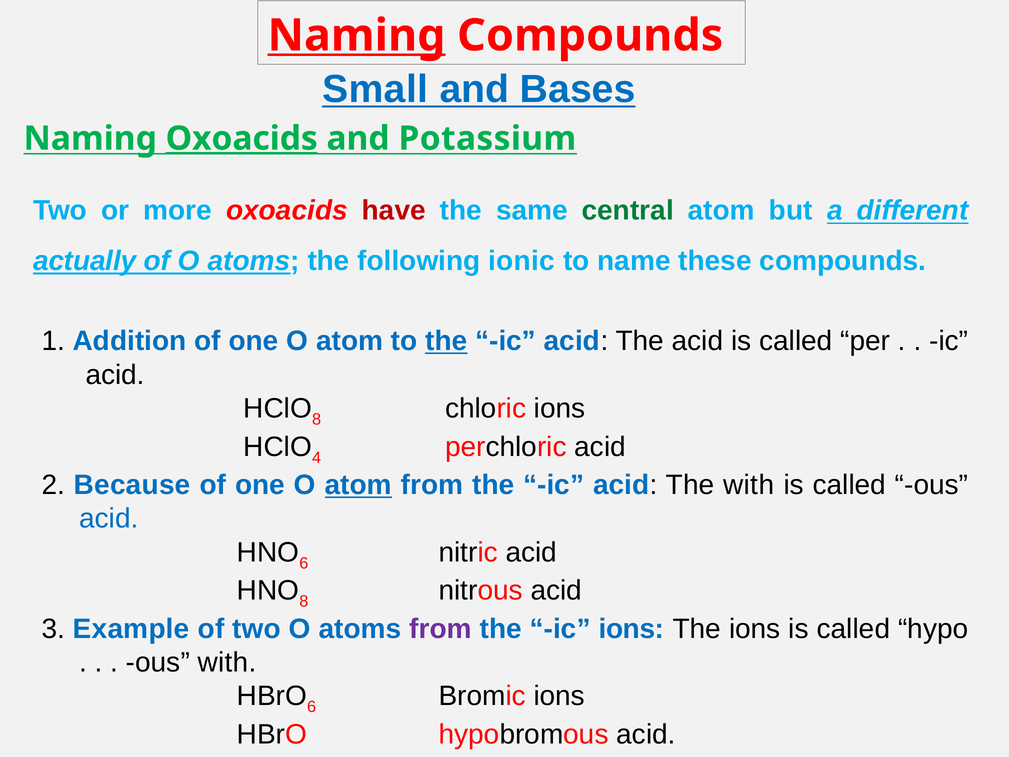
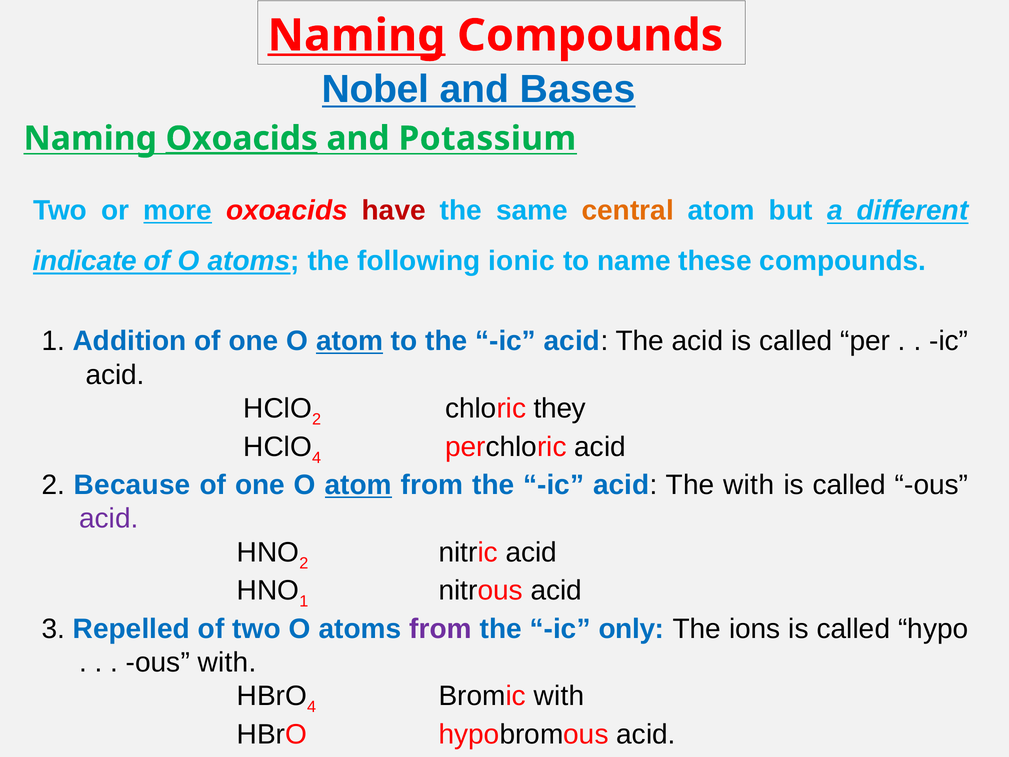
Small: Small -> Nobel
more underline: none -> present
central colour: green -> orange
actually: actually -> indicate
atom at (350, 341) underline: none -> present
the at (446, 341) underline: present -> none
8 at (317, 419): 8 -> 2
chloric ions: ions -> they
acid at (109, 519) colour: blue -> purple
6 at (304, 563): 6 -> 2
8 at (304, 601): 8 -> 1
Example: Example -> Repelled
ic ions: ions -> only
HBrO 6: 6 -> 4
Bromic ions: ions -> with
